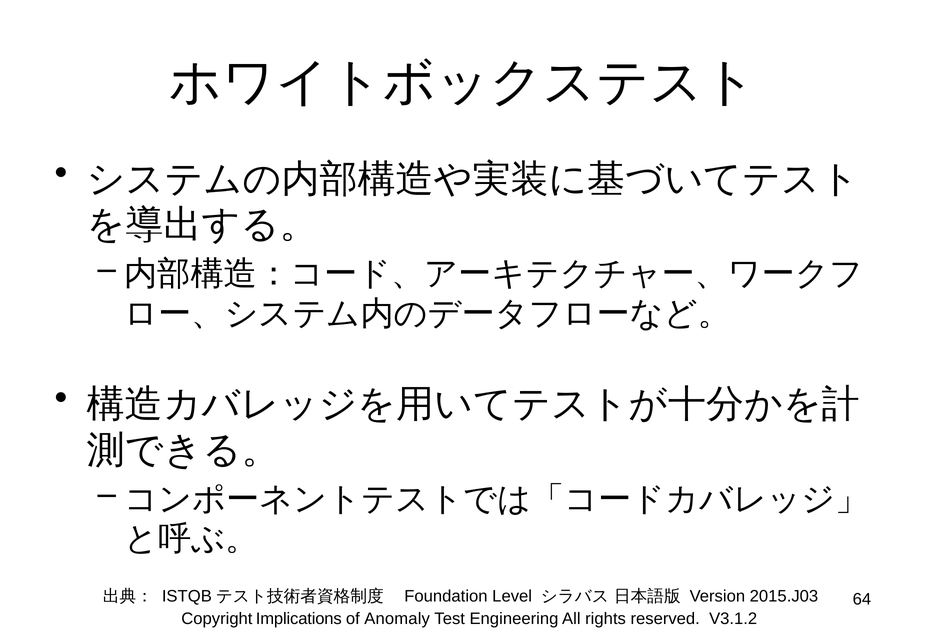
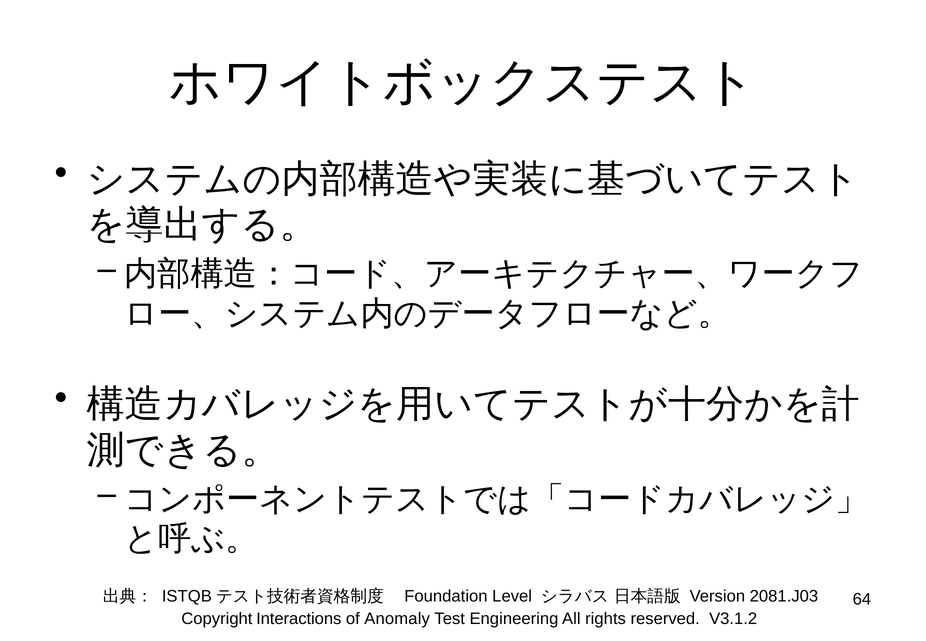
2015.J03: 2015.J03 -> 2081.J03
Implications: Implications -> Interactions
